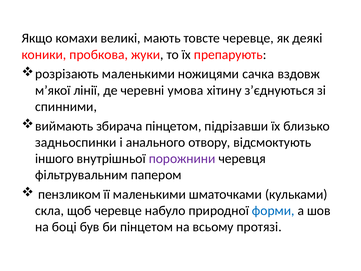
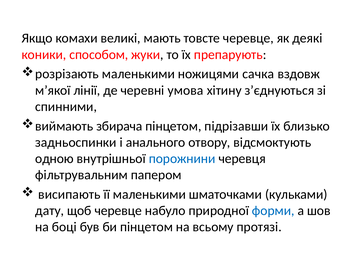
пробкова: пробкова -> способом
іншого: іншого -> одною
порожнини colour: purple -> blue
пензликом: пензликом -> висипають
скла: скла -> дату
